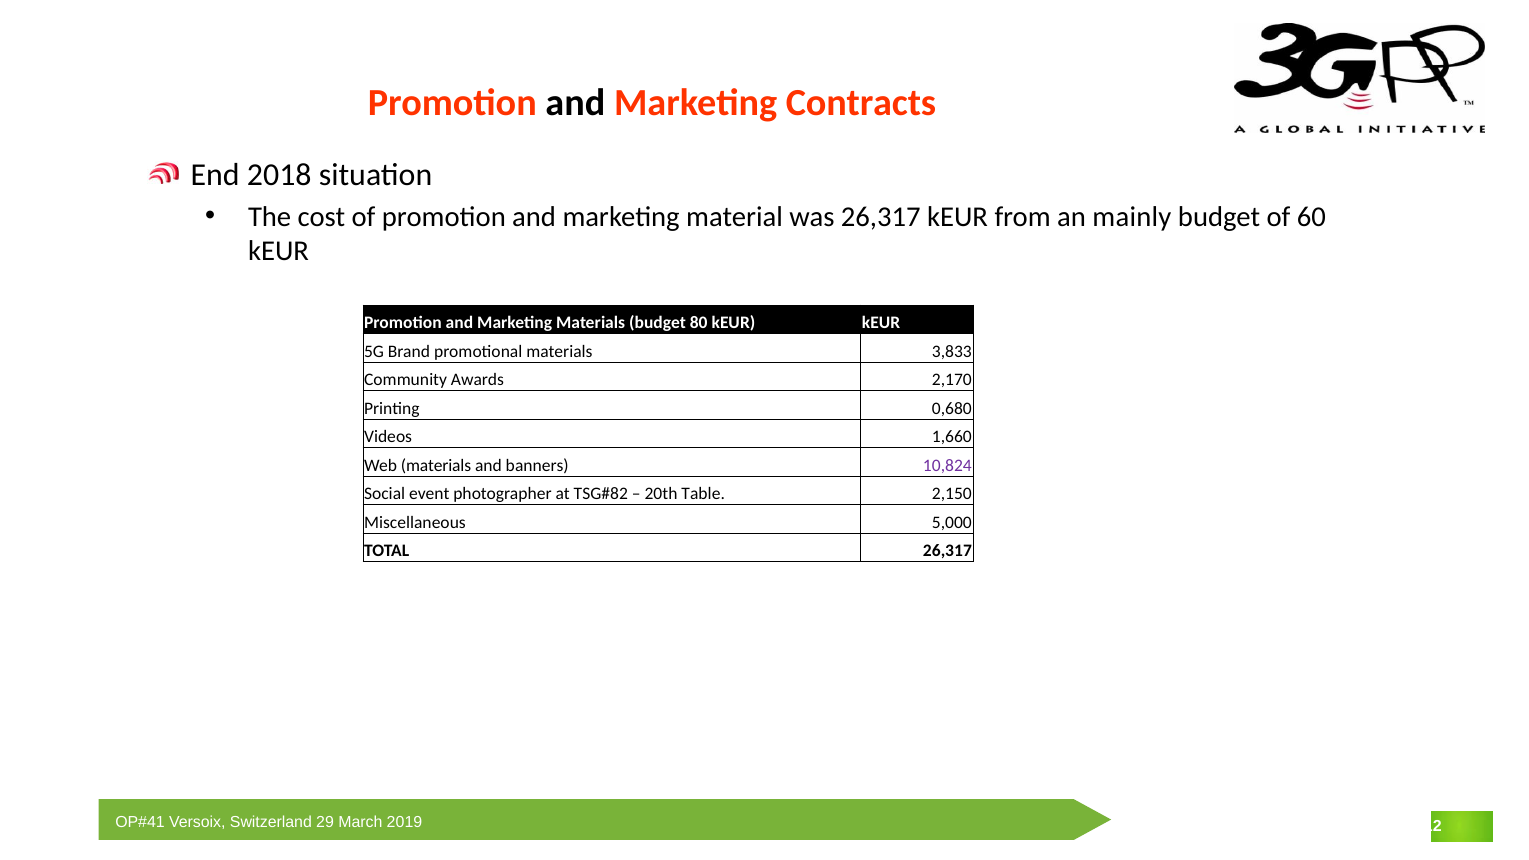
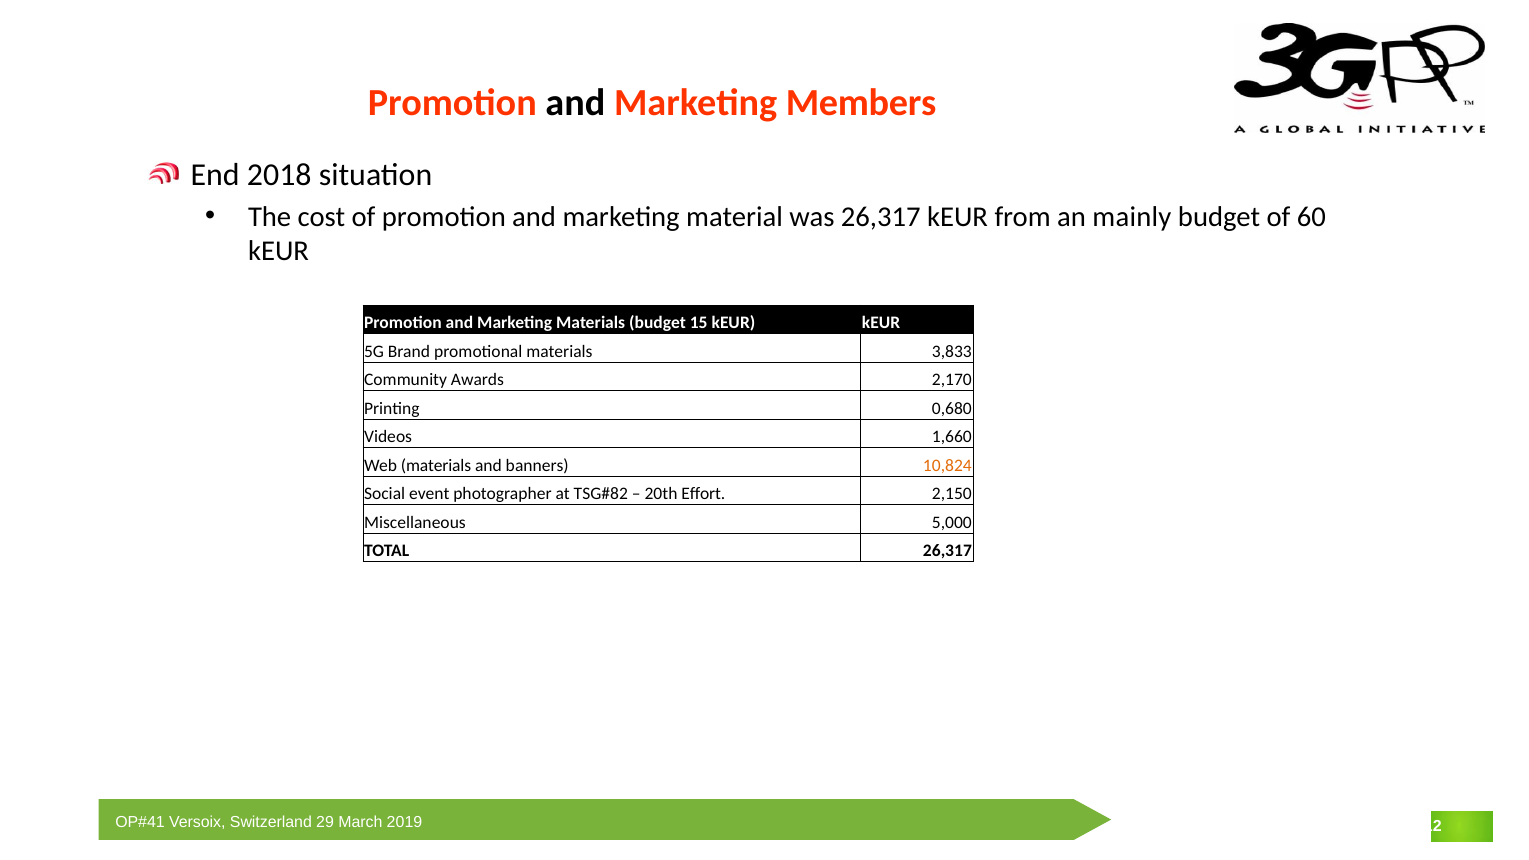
Contracts: Contracts -> Members
80: 80 -> 15
10,824 colour: purple -> orange
Table: Table -> Effort
